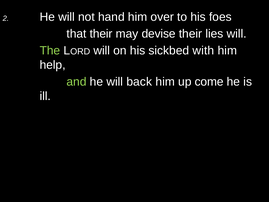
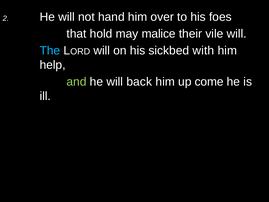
that their: their -> hold
devise: devise -> malice
lies: lies -> vile
The colour: light green -> light blue
